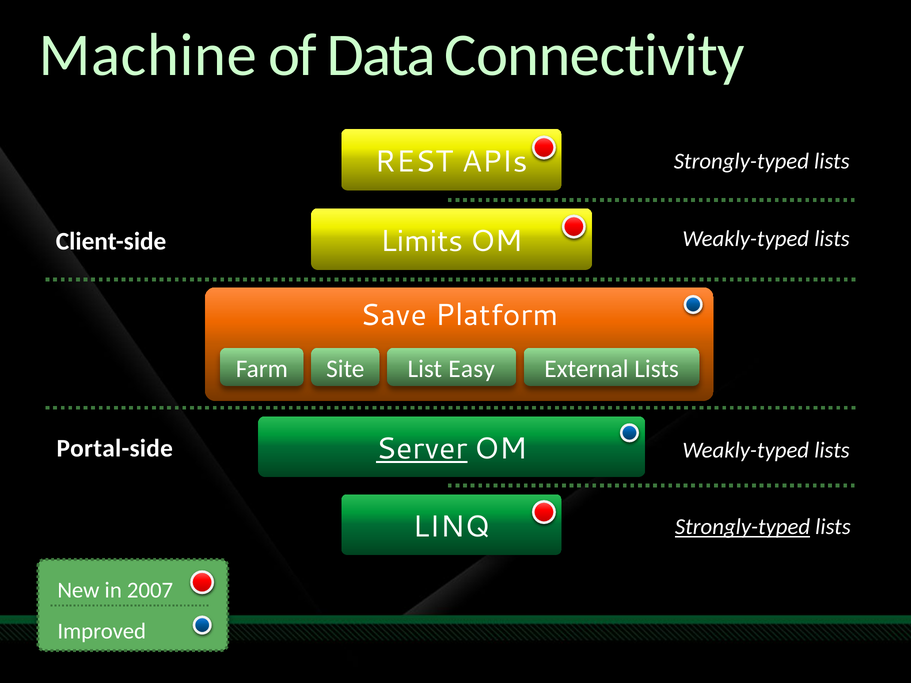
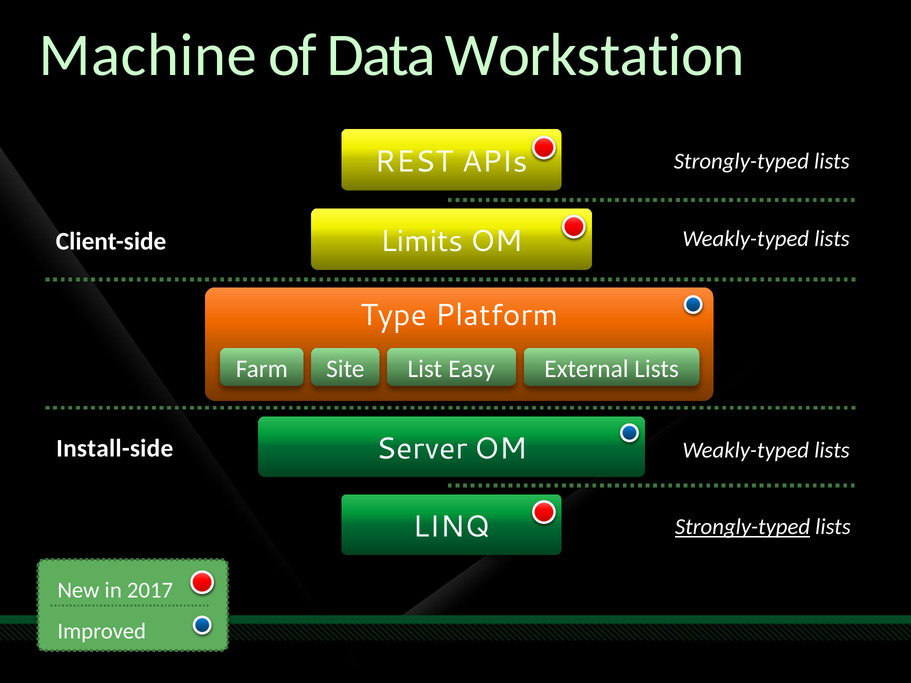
Connectivity: Connectivity -> Workstation
Save: Save -> Type
Server underline: present -> none
Portal-side: Portal-side -> Install-side
2007: 2007 -> 2017
